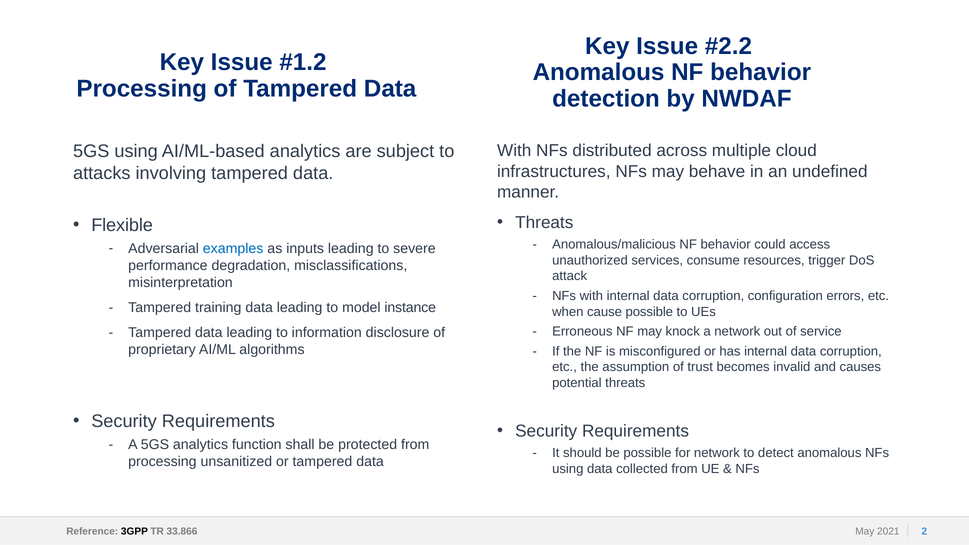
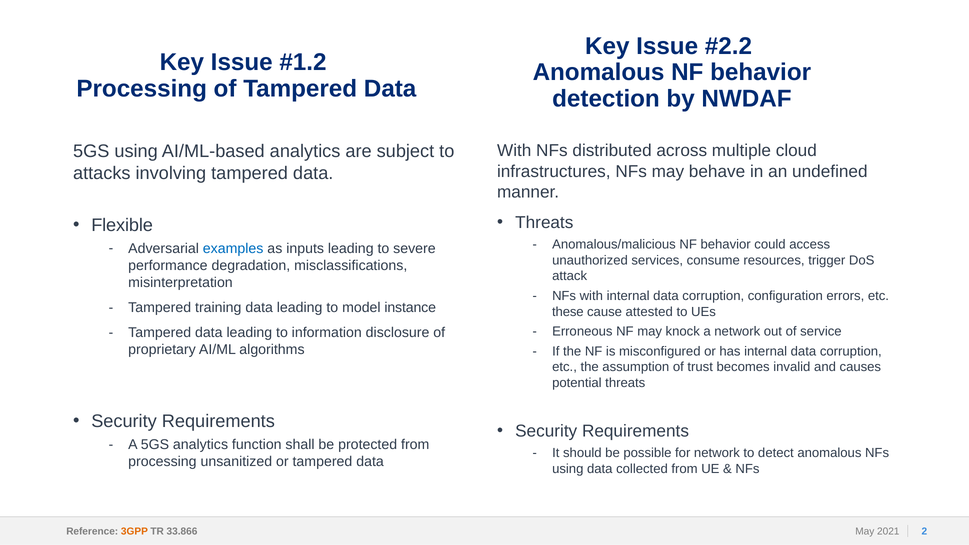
when: when -> these
cause possible: possible -> attested
3GPP colour: black -> orange
